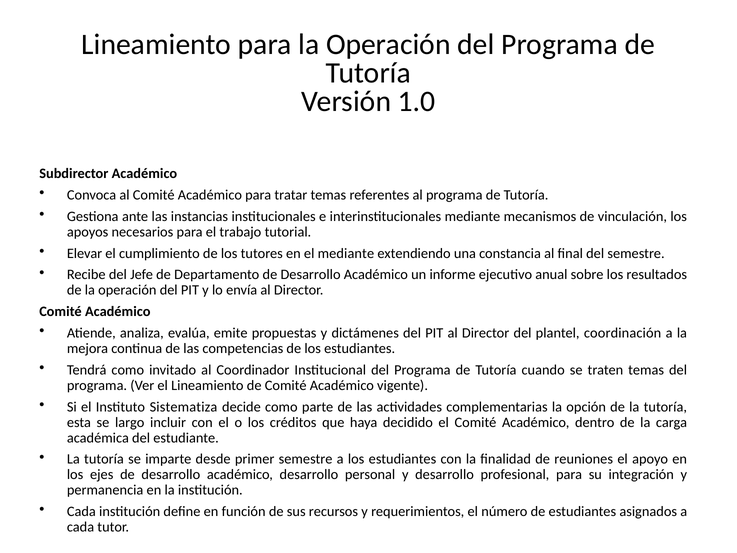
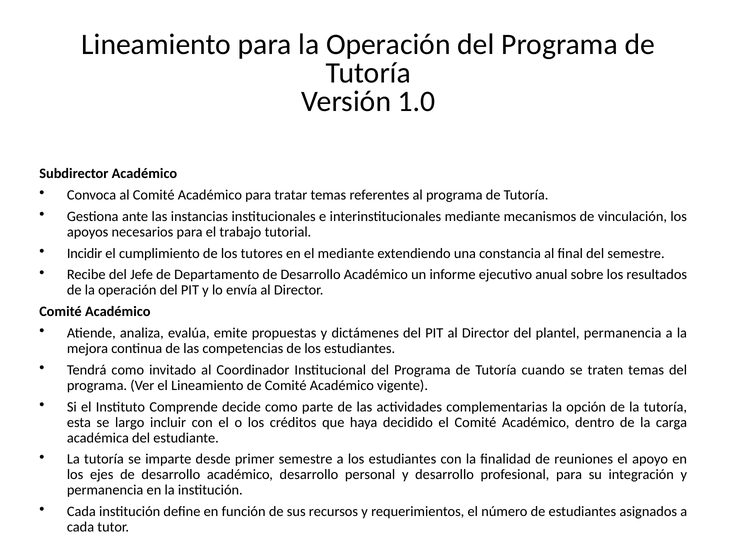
Elevar: Elevar -> Incidir
plantel coordinación: coordinación -> permanencia
Sistematiza: Sistematiza -> Comprende
